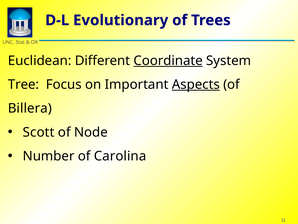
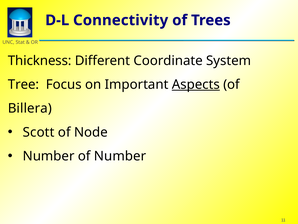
Evolutionary: Evolutionary -> Connectivity
Euclidean: Euclidean -> Thickness
Coordinate underline: present -> none
of Carolina: Carolina -> Number
